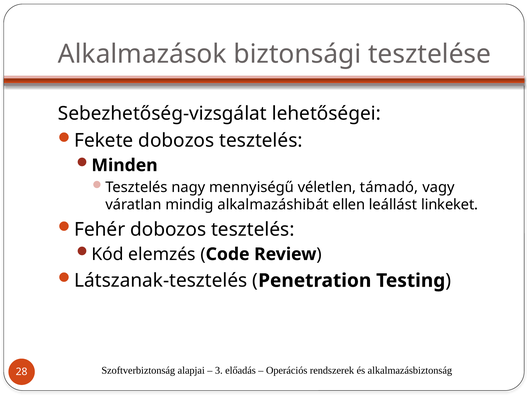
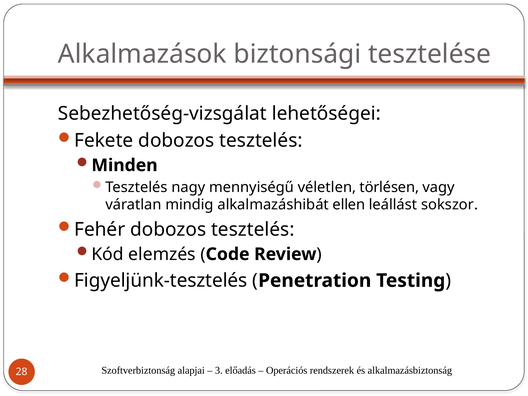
támadó: támadó -> törlésen
linkeket: linkeket -> sokszor
Látszanak-tesztelés: Látszanak-tesztelés -> Figyeljünk-tesztelés
